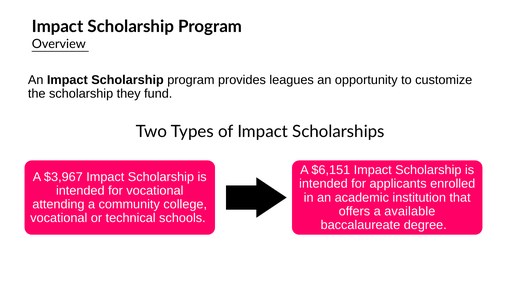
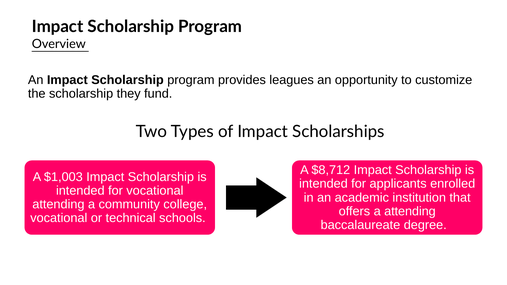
$6,151: $6,151 -> $8,712
$3,967: $3,967 -> $1,003
a available: available -> attending
